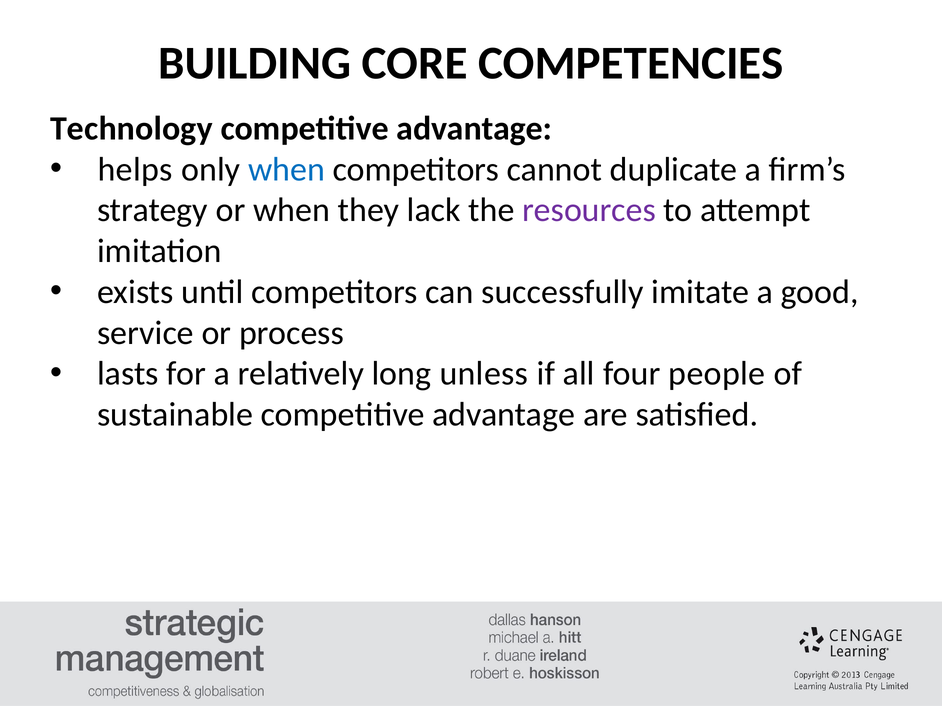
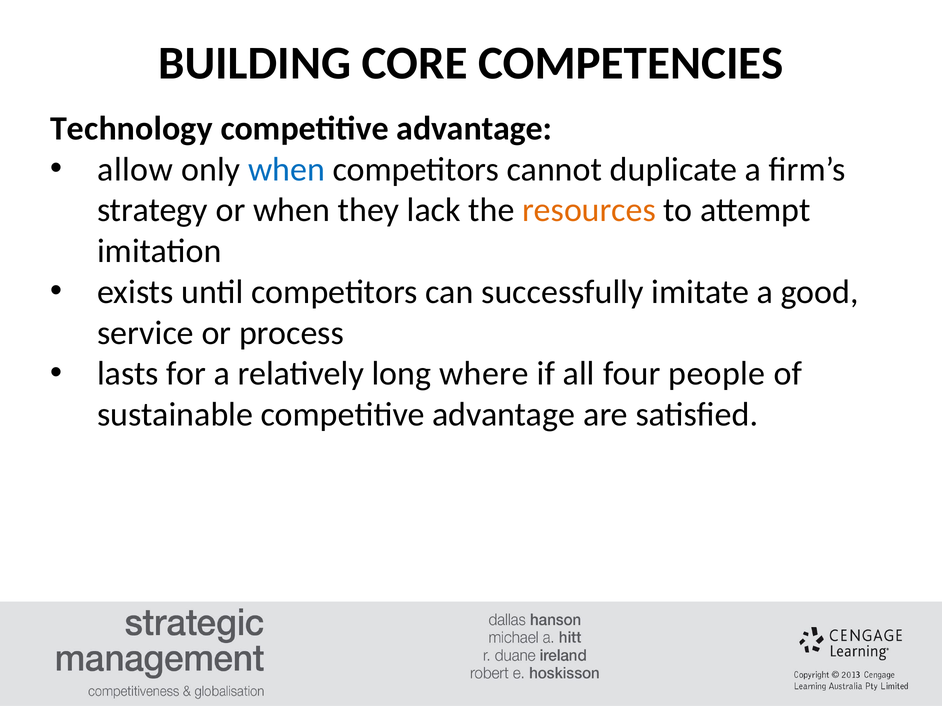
helps: helps -> allow
resources colour: purple -> orange
unless: unless -> where
